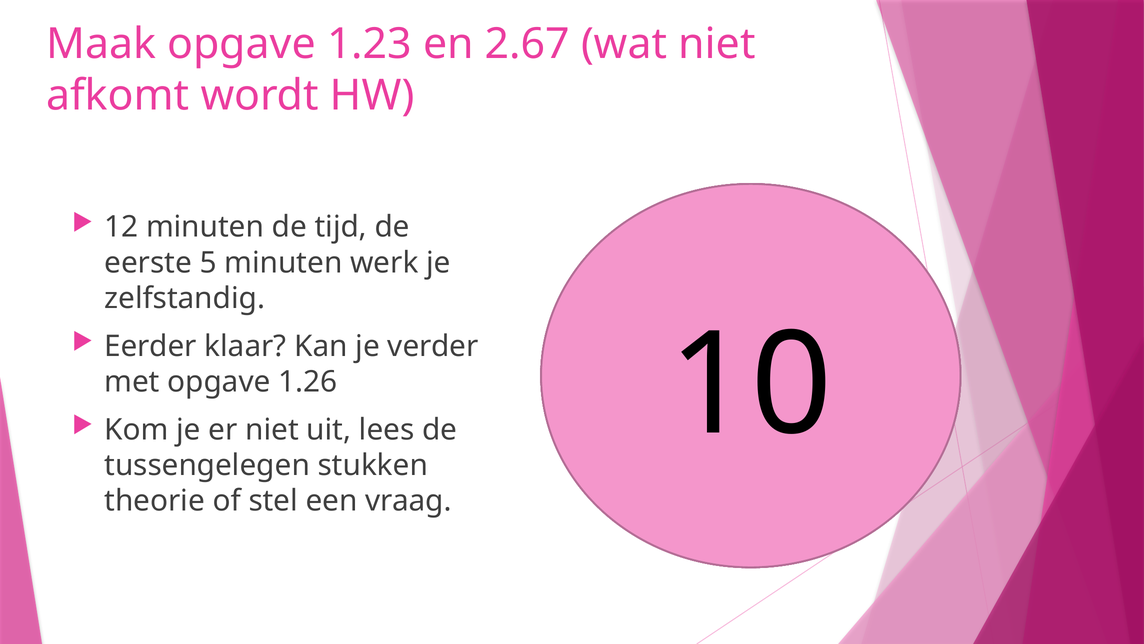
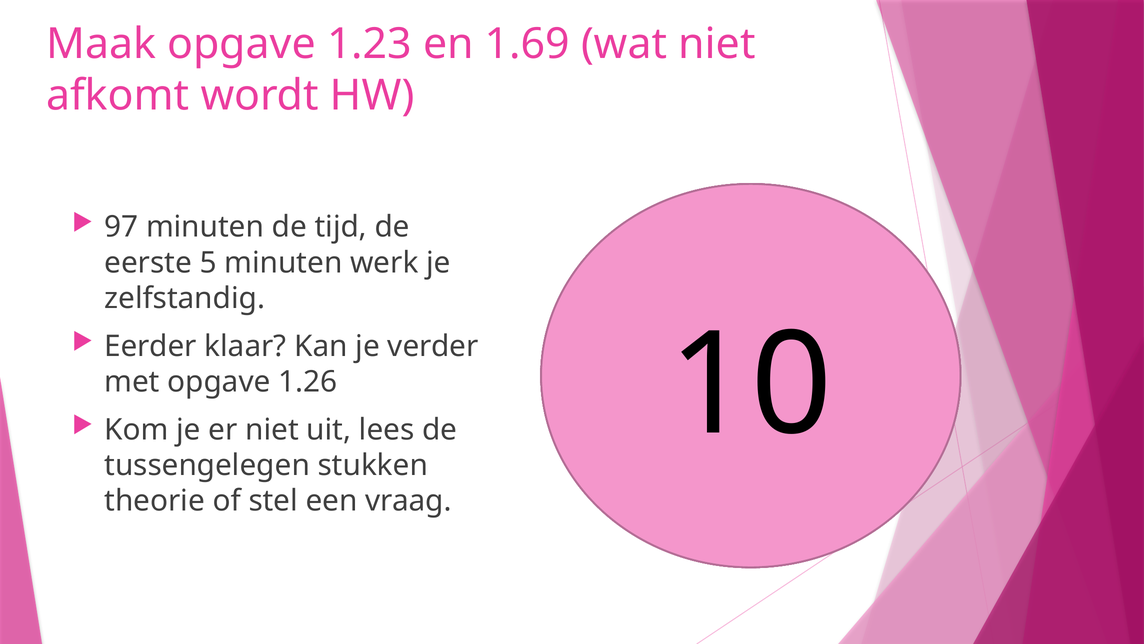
2.67: 2.67 -> 1.69
12: 12 -> 97
